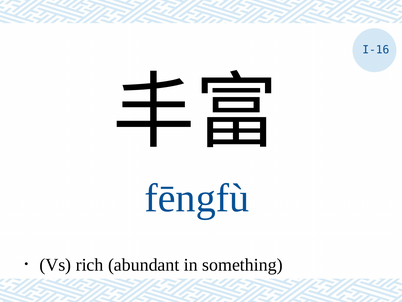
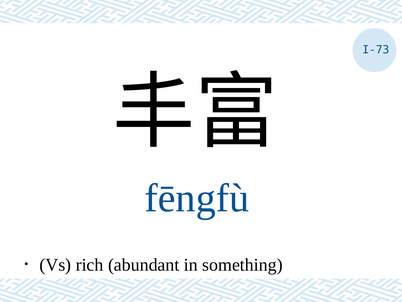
I-16: I-16 -> I-73
